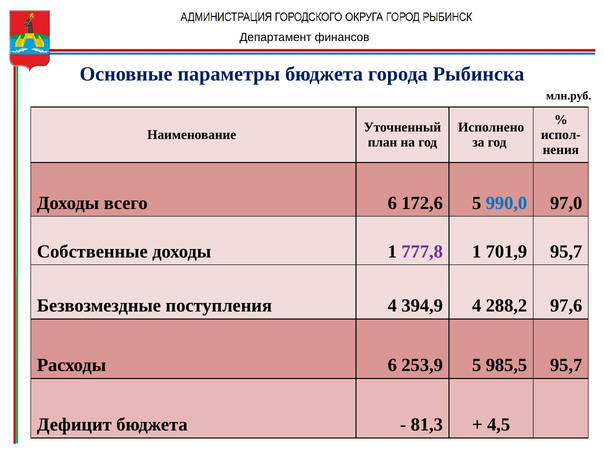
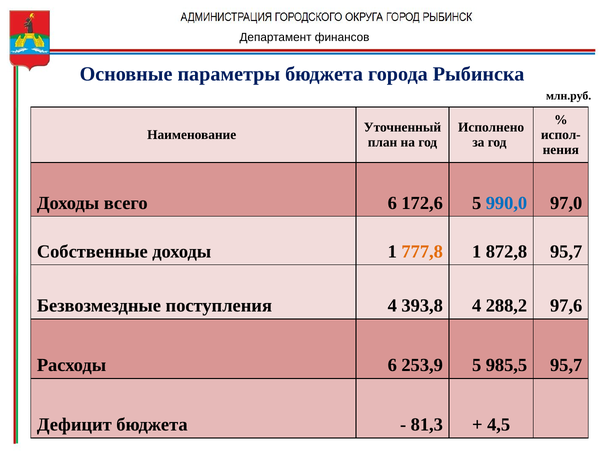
777,8 colour: purple -> orange
701,9: 701,9 -> 872,8
394,9: 394,9 -> 393,8
